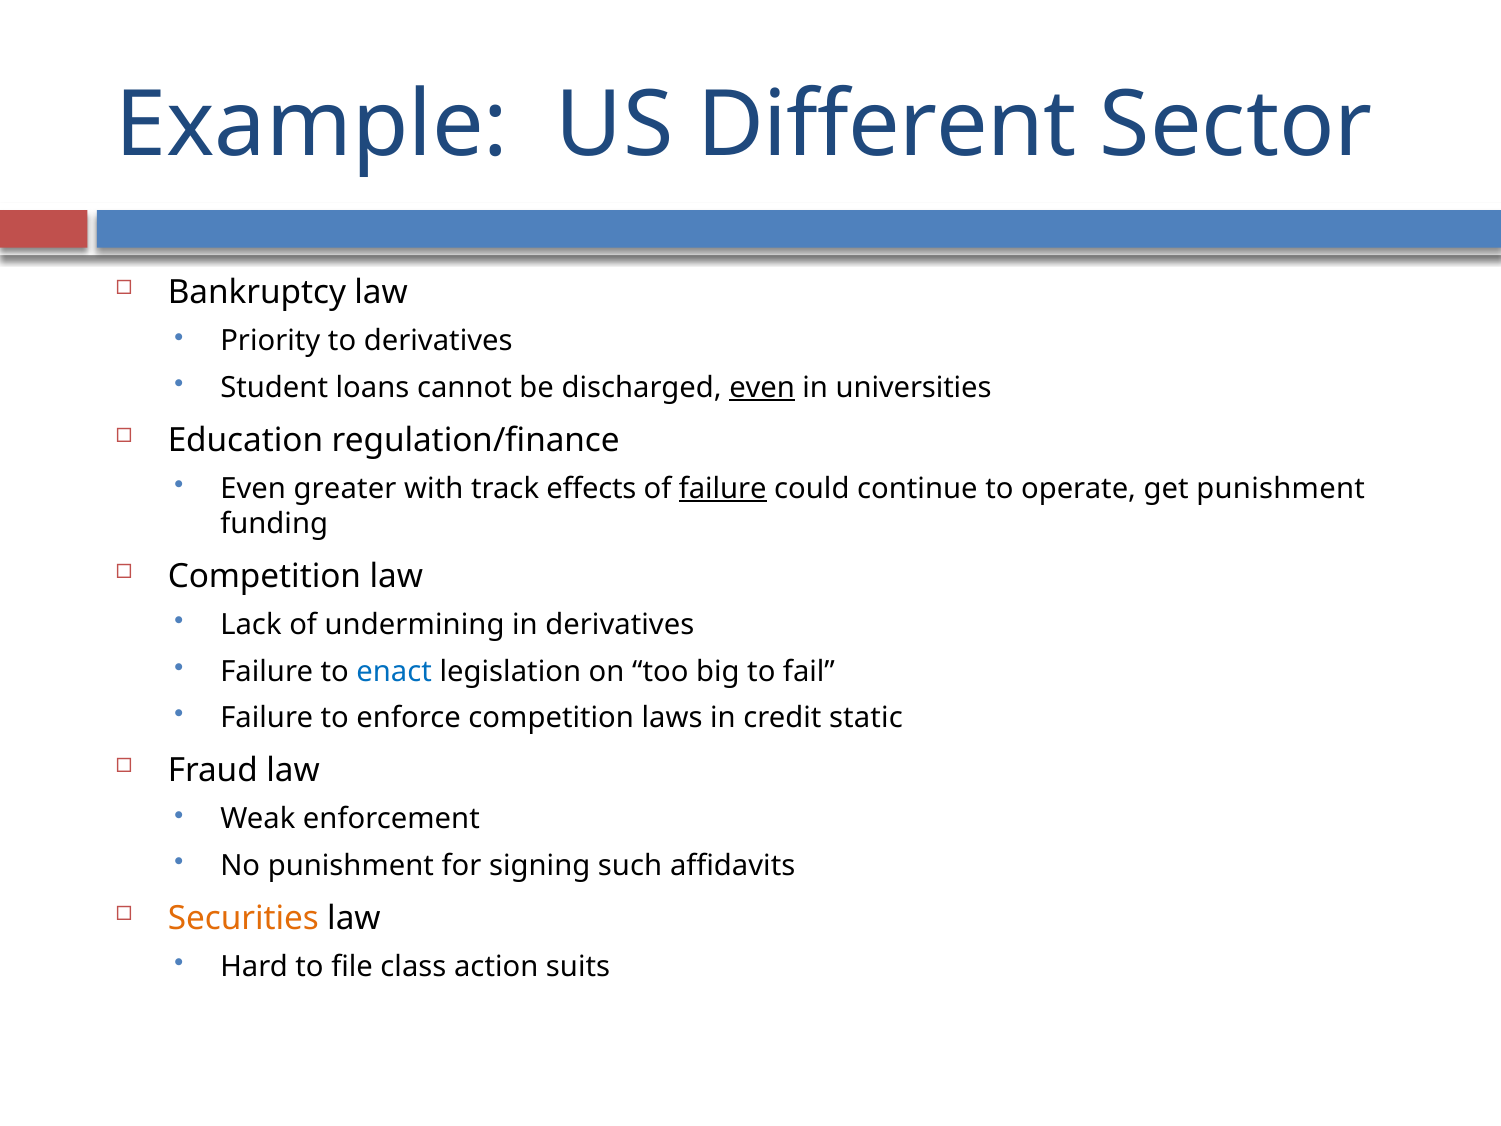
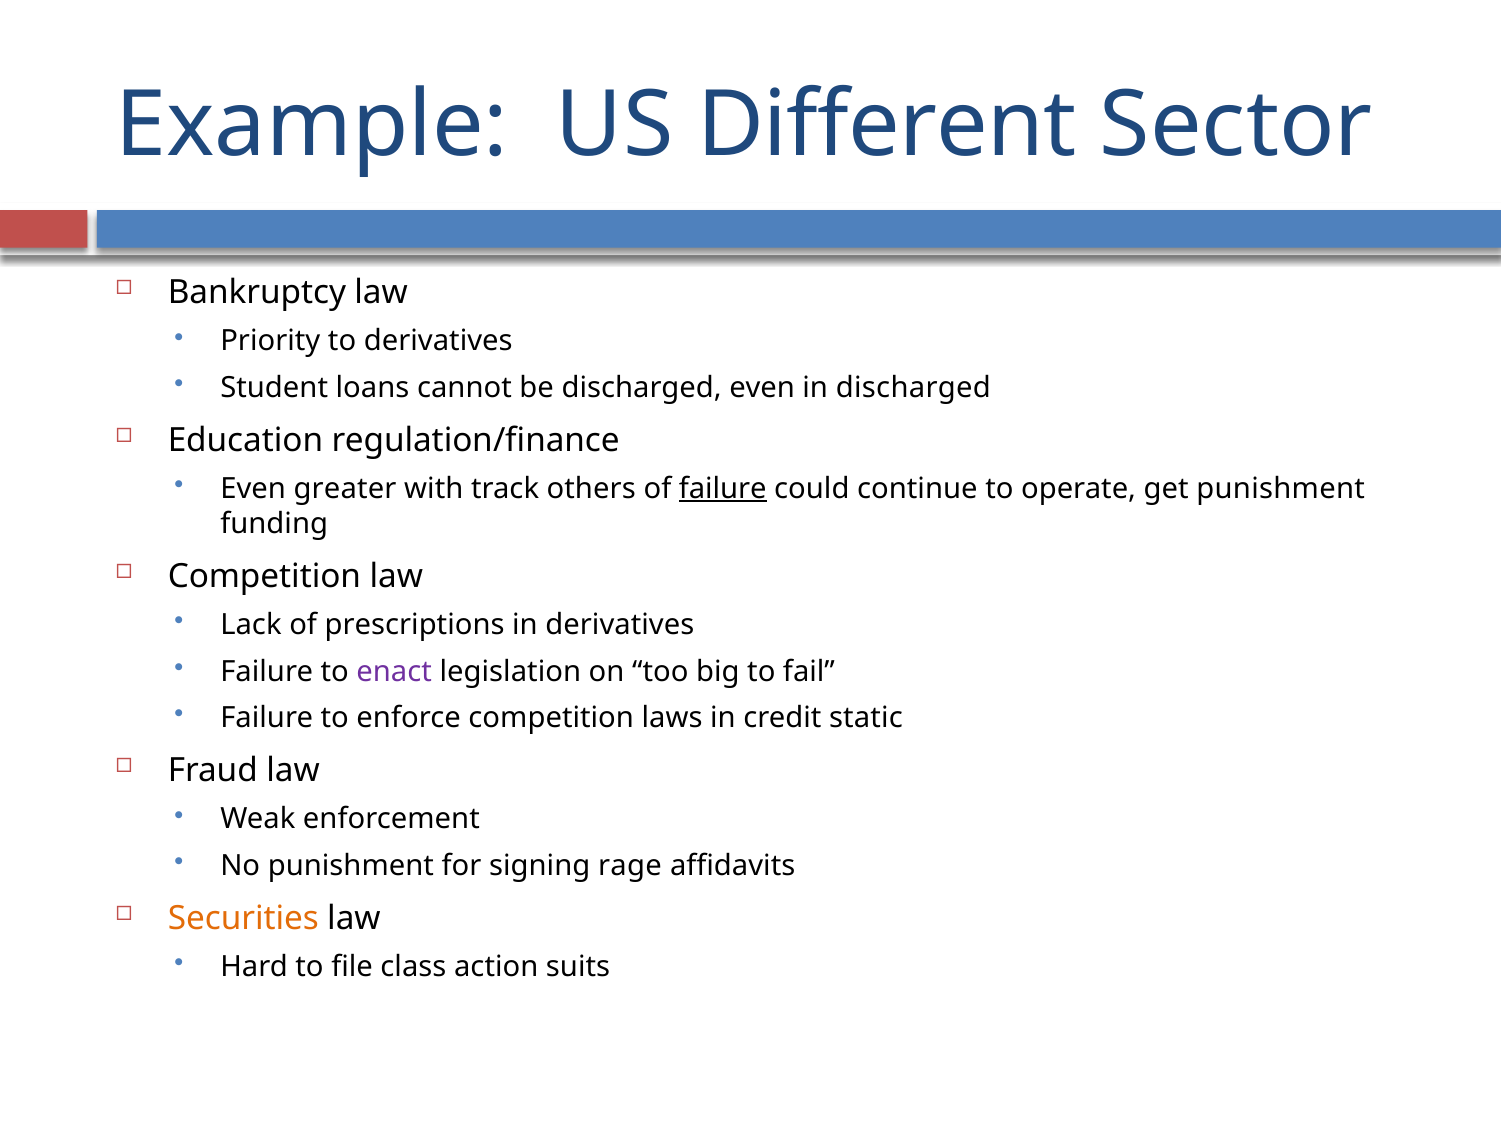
even at (762, 388) underline: present -> none
in universities: universities -> discharged
effects: effects -> others
undermining: undermining -> prescriptions
enact colour: blue -> purple
such: such -> rage
